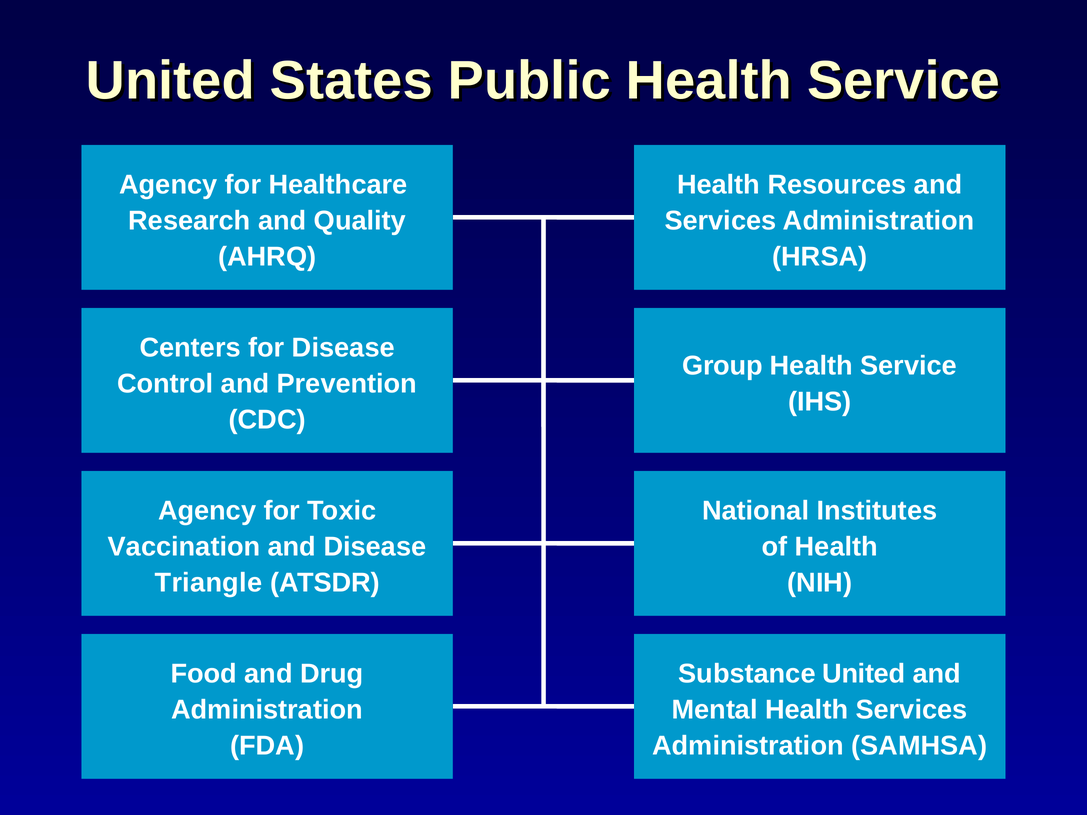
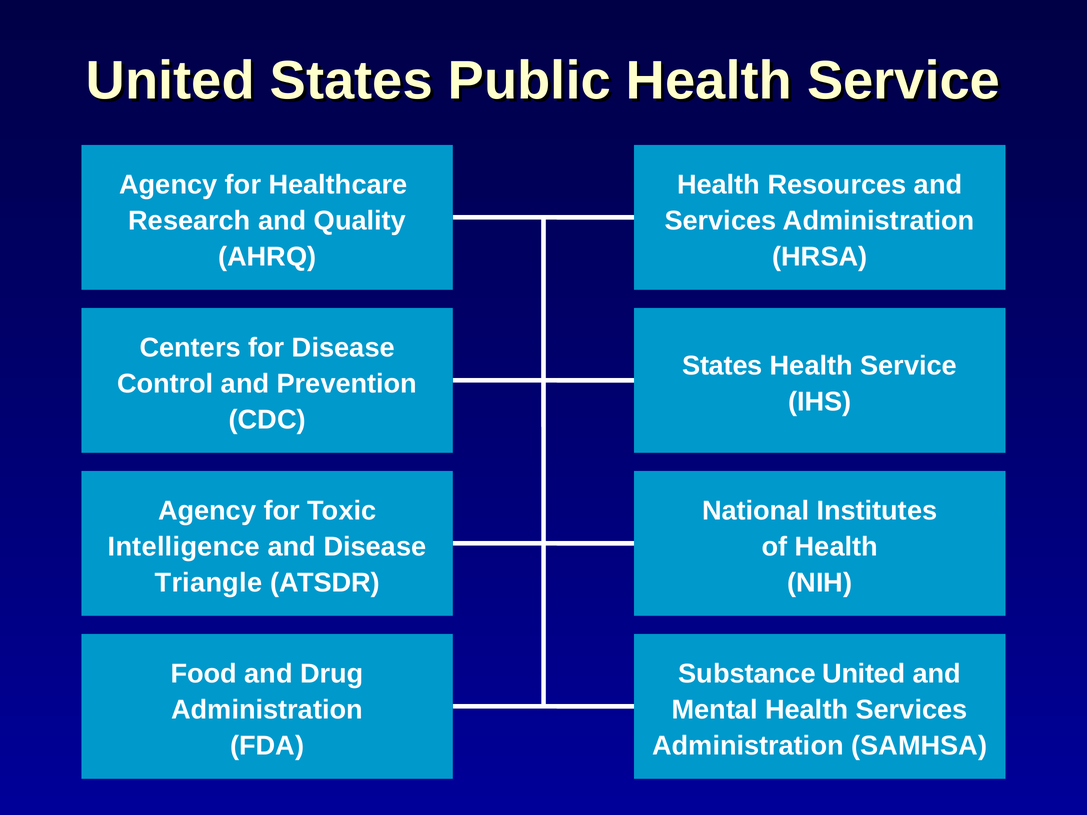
Group at (722, 366): Group -> States
Vaccination: Vaccination -> Intelligence
